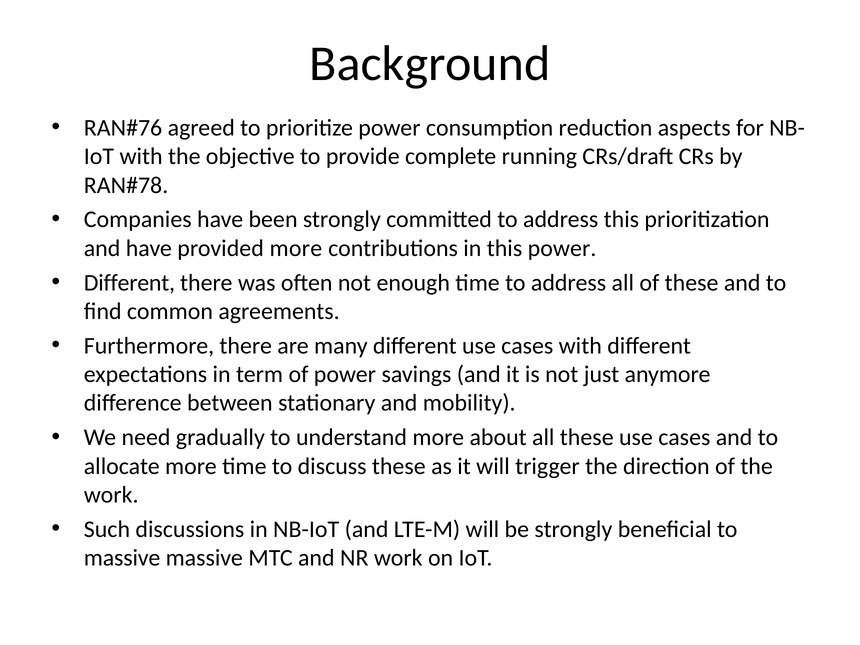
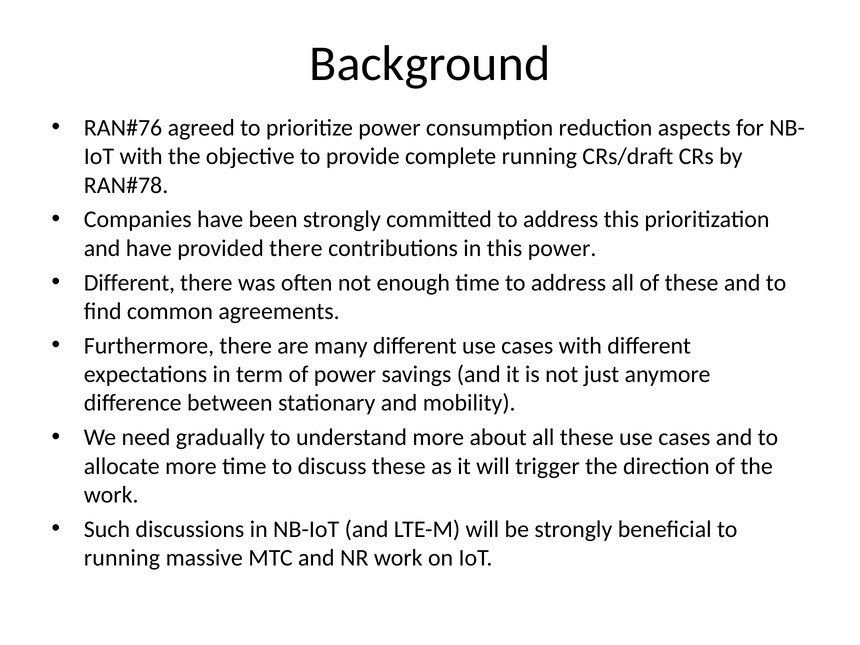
provided more: more -> there
massive at (122, 558): massive -> running
